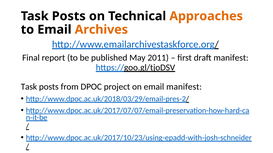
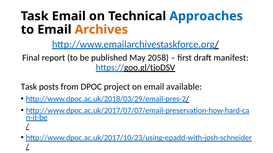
Posts at (69, 16): Posts -> Email
Approaches colour: orange -> blue
2011: 2011 -> 2058
email manifest: manifest -> available
